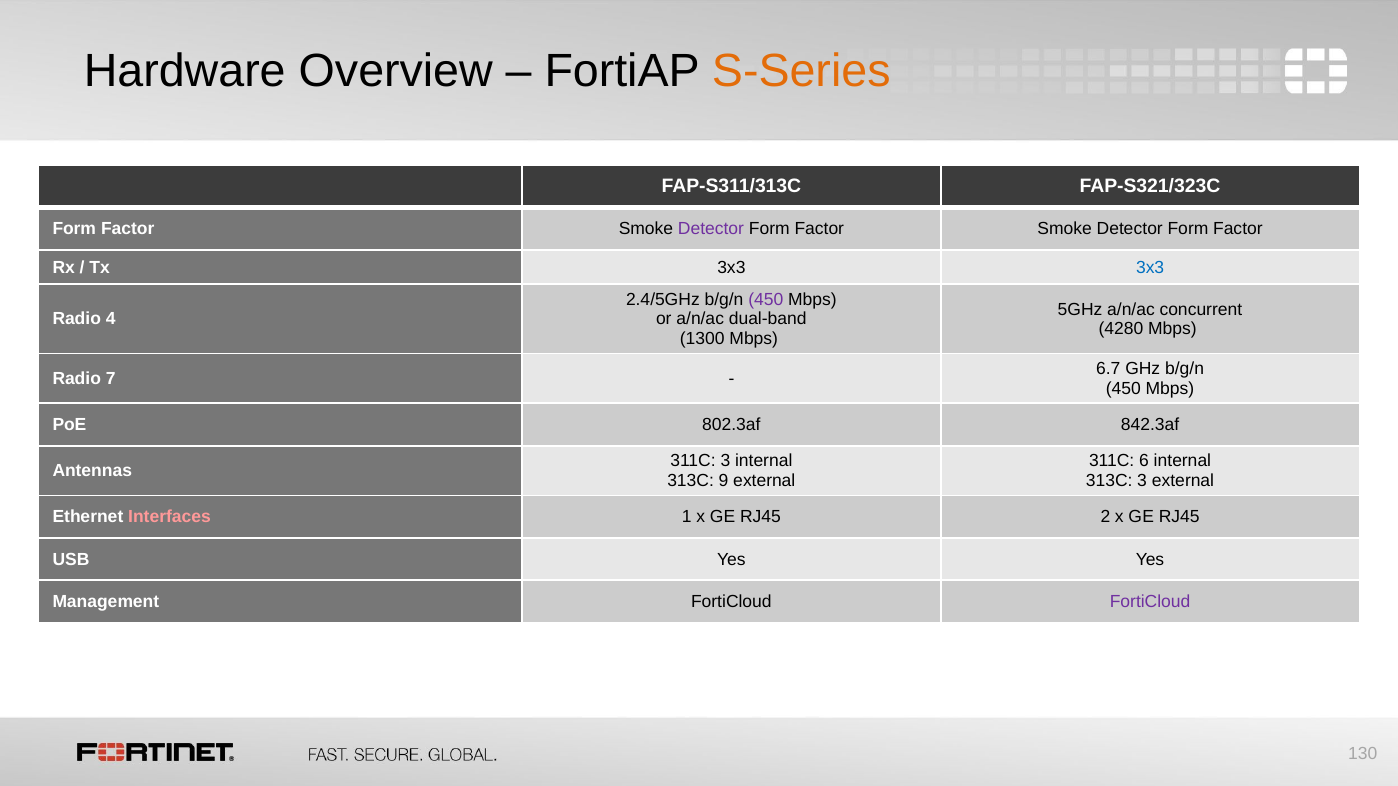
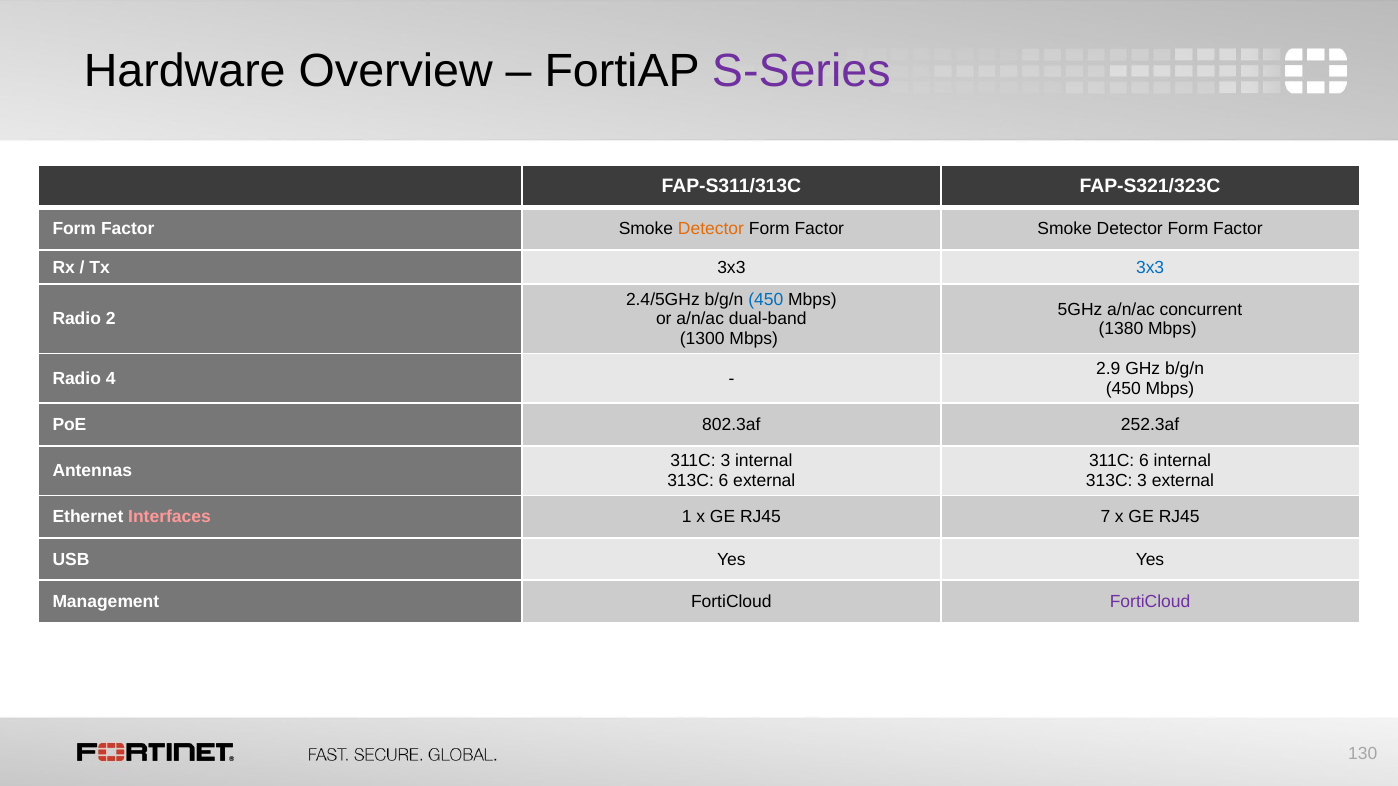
S-Series colour: orange -> purple
Detector at (711, 229) colour: purple -> orange
450 at (766, 300) colour: purple -> blue
4: 4 -> 2
4280: 4280 -> 1380
6.7: 6.7 -> 2.9
7: 7 -> 4
842.3af: 842.3af -> 252.3af
313C 9: 9 -> 6
2: 2 -> 7
